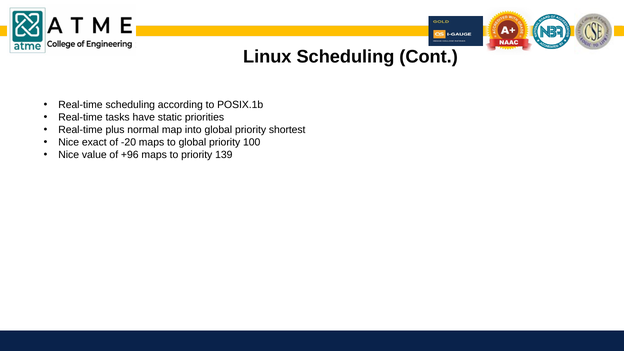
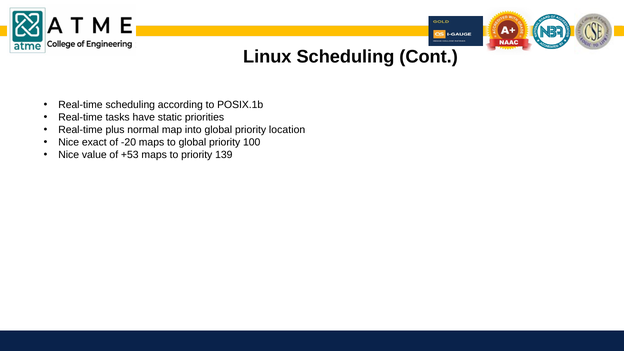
shortest: shortest -> location
+96: +96 -> +53
